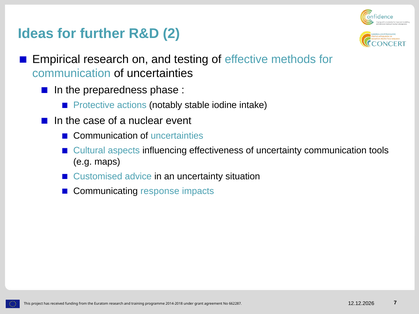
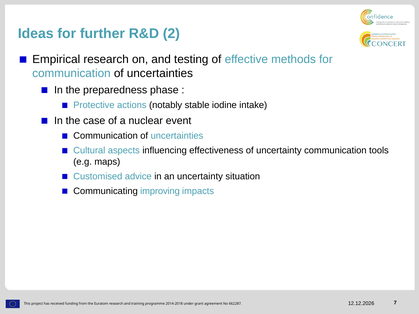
response: response -> improving
